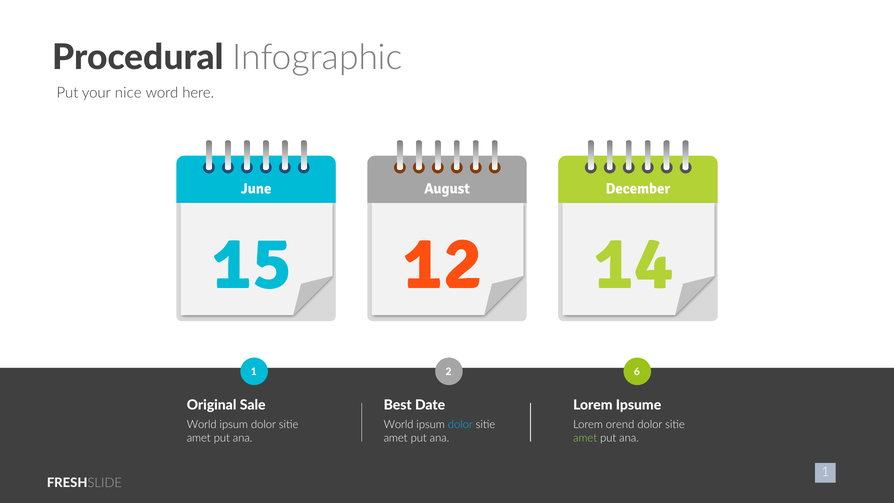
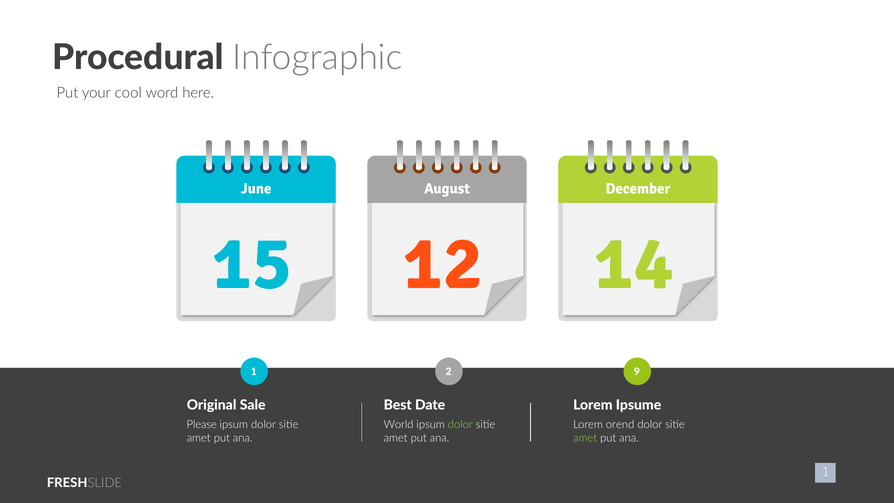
nice: nice -> cool
6: 6 -> 9
World at (202, 424): World -> Please
dolor at (460, 424) colour: light blue -> light green
